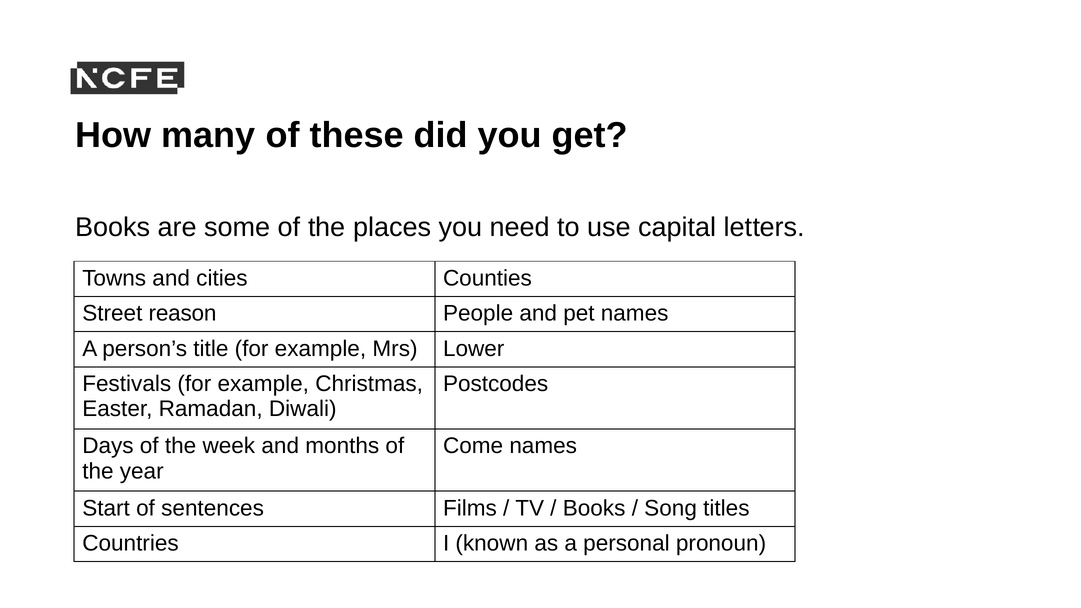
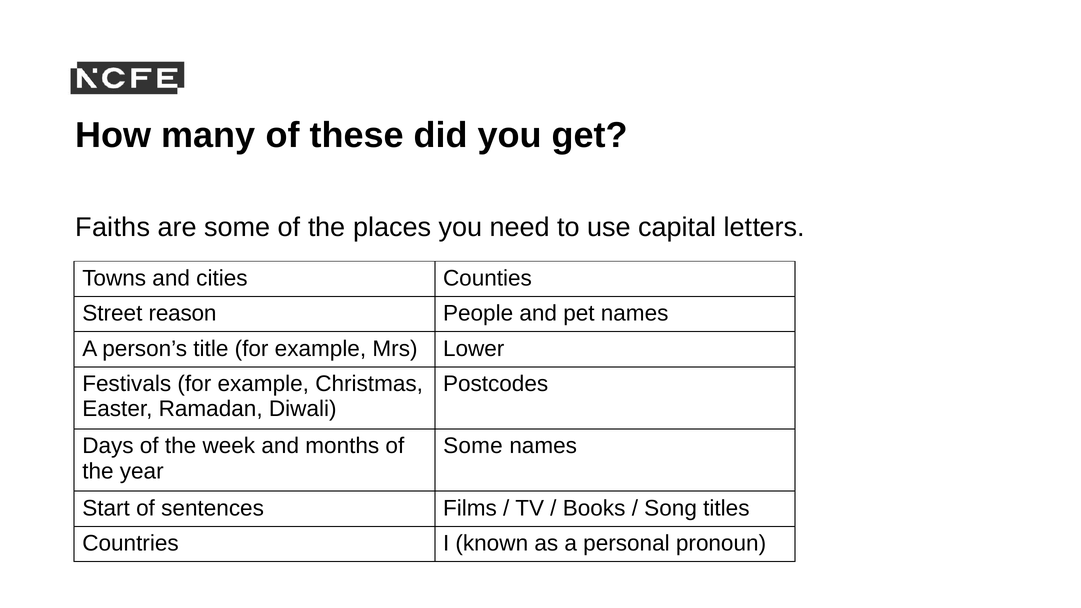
Books at (113, 227): Books -> Faiths
Come at (473, 446): Come -> Some
